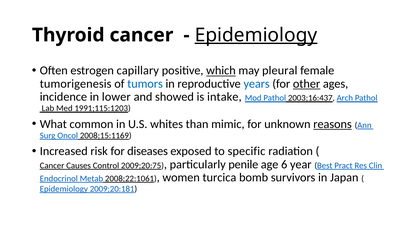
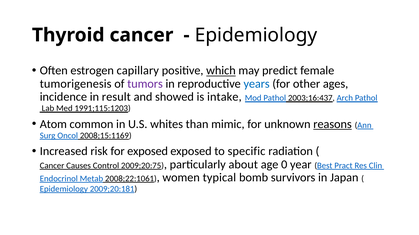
Epidemiology at (256, 35) underline: present -> none
pleural: pleural -> predict
tumors colour: blue -> purple
other underline: present -> none
lower: lower -> result
What: What -> Atom
for diseases: diseases -> exposed
penile: penile -> about
6: 6 -> 0
turcica: turcica -> typical
